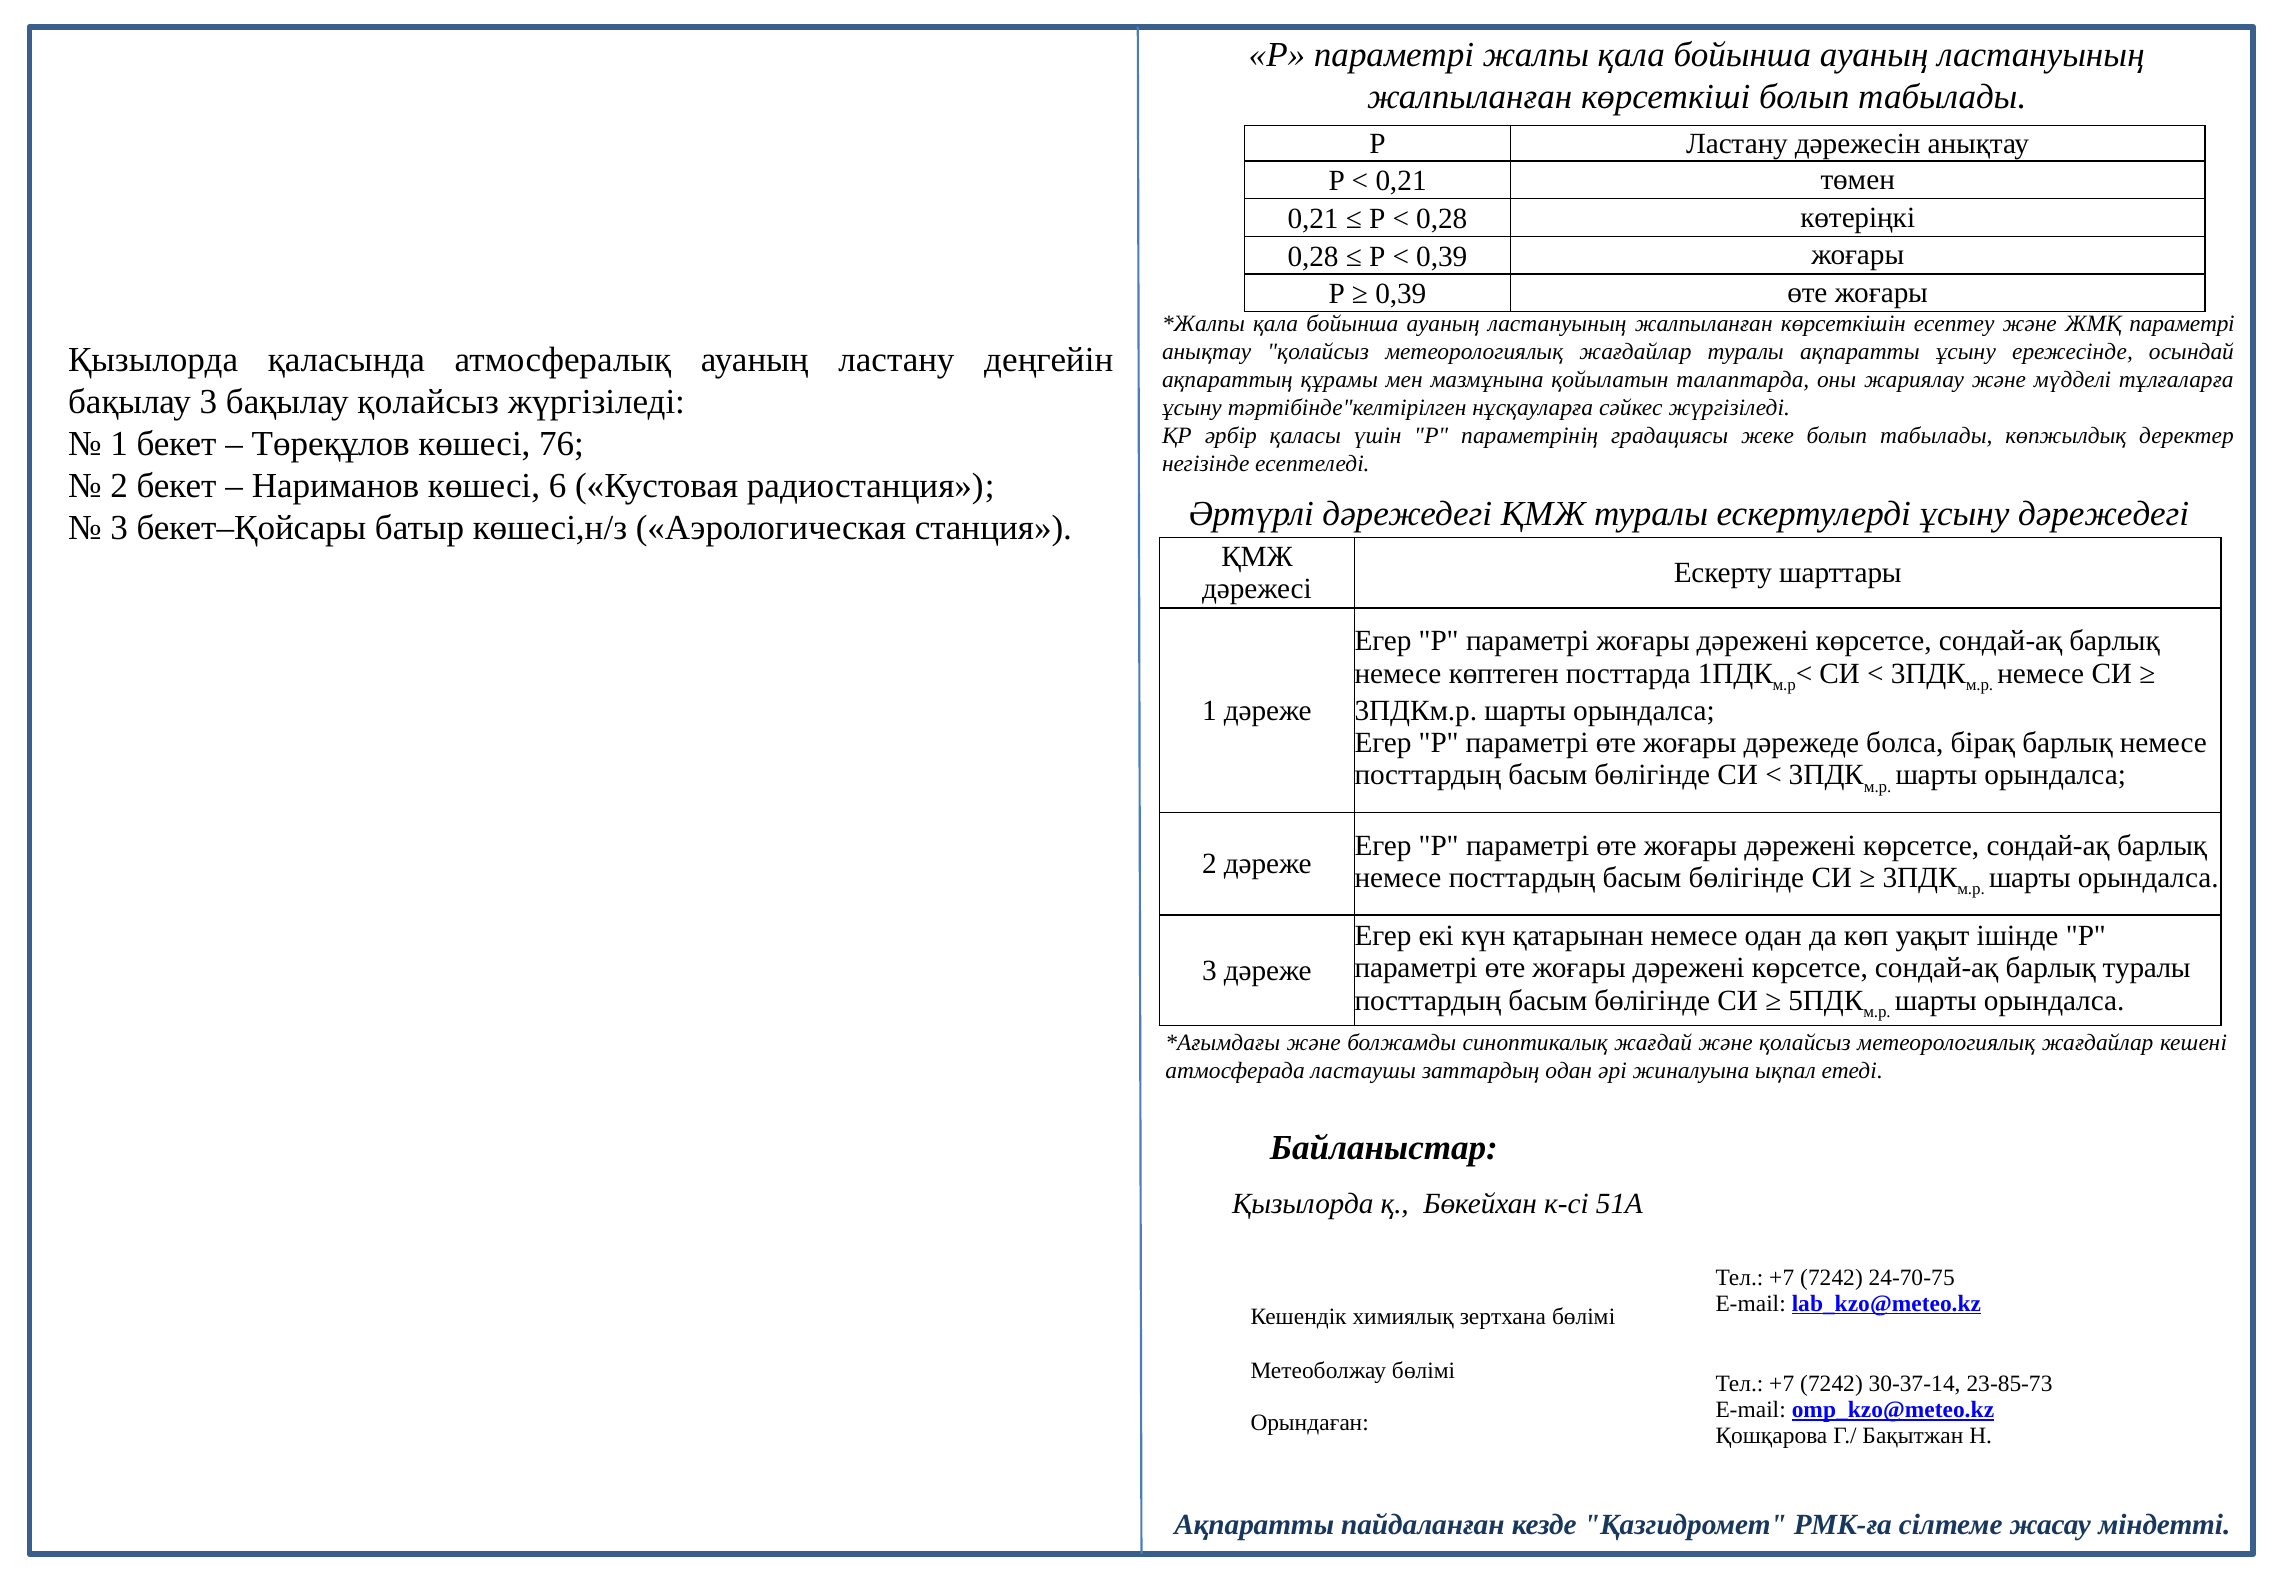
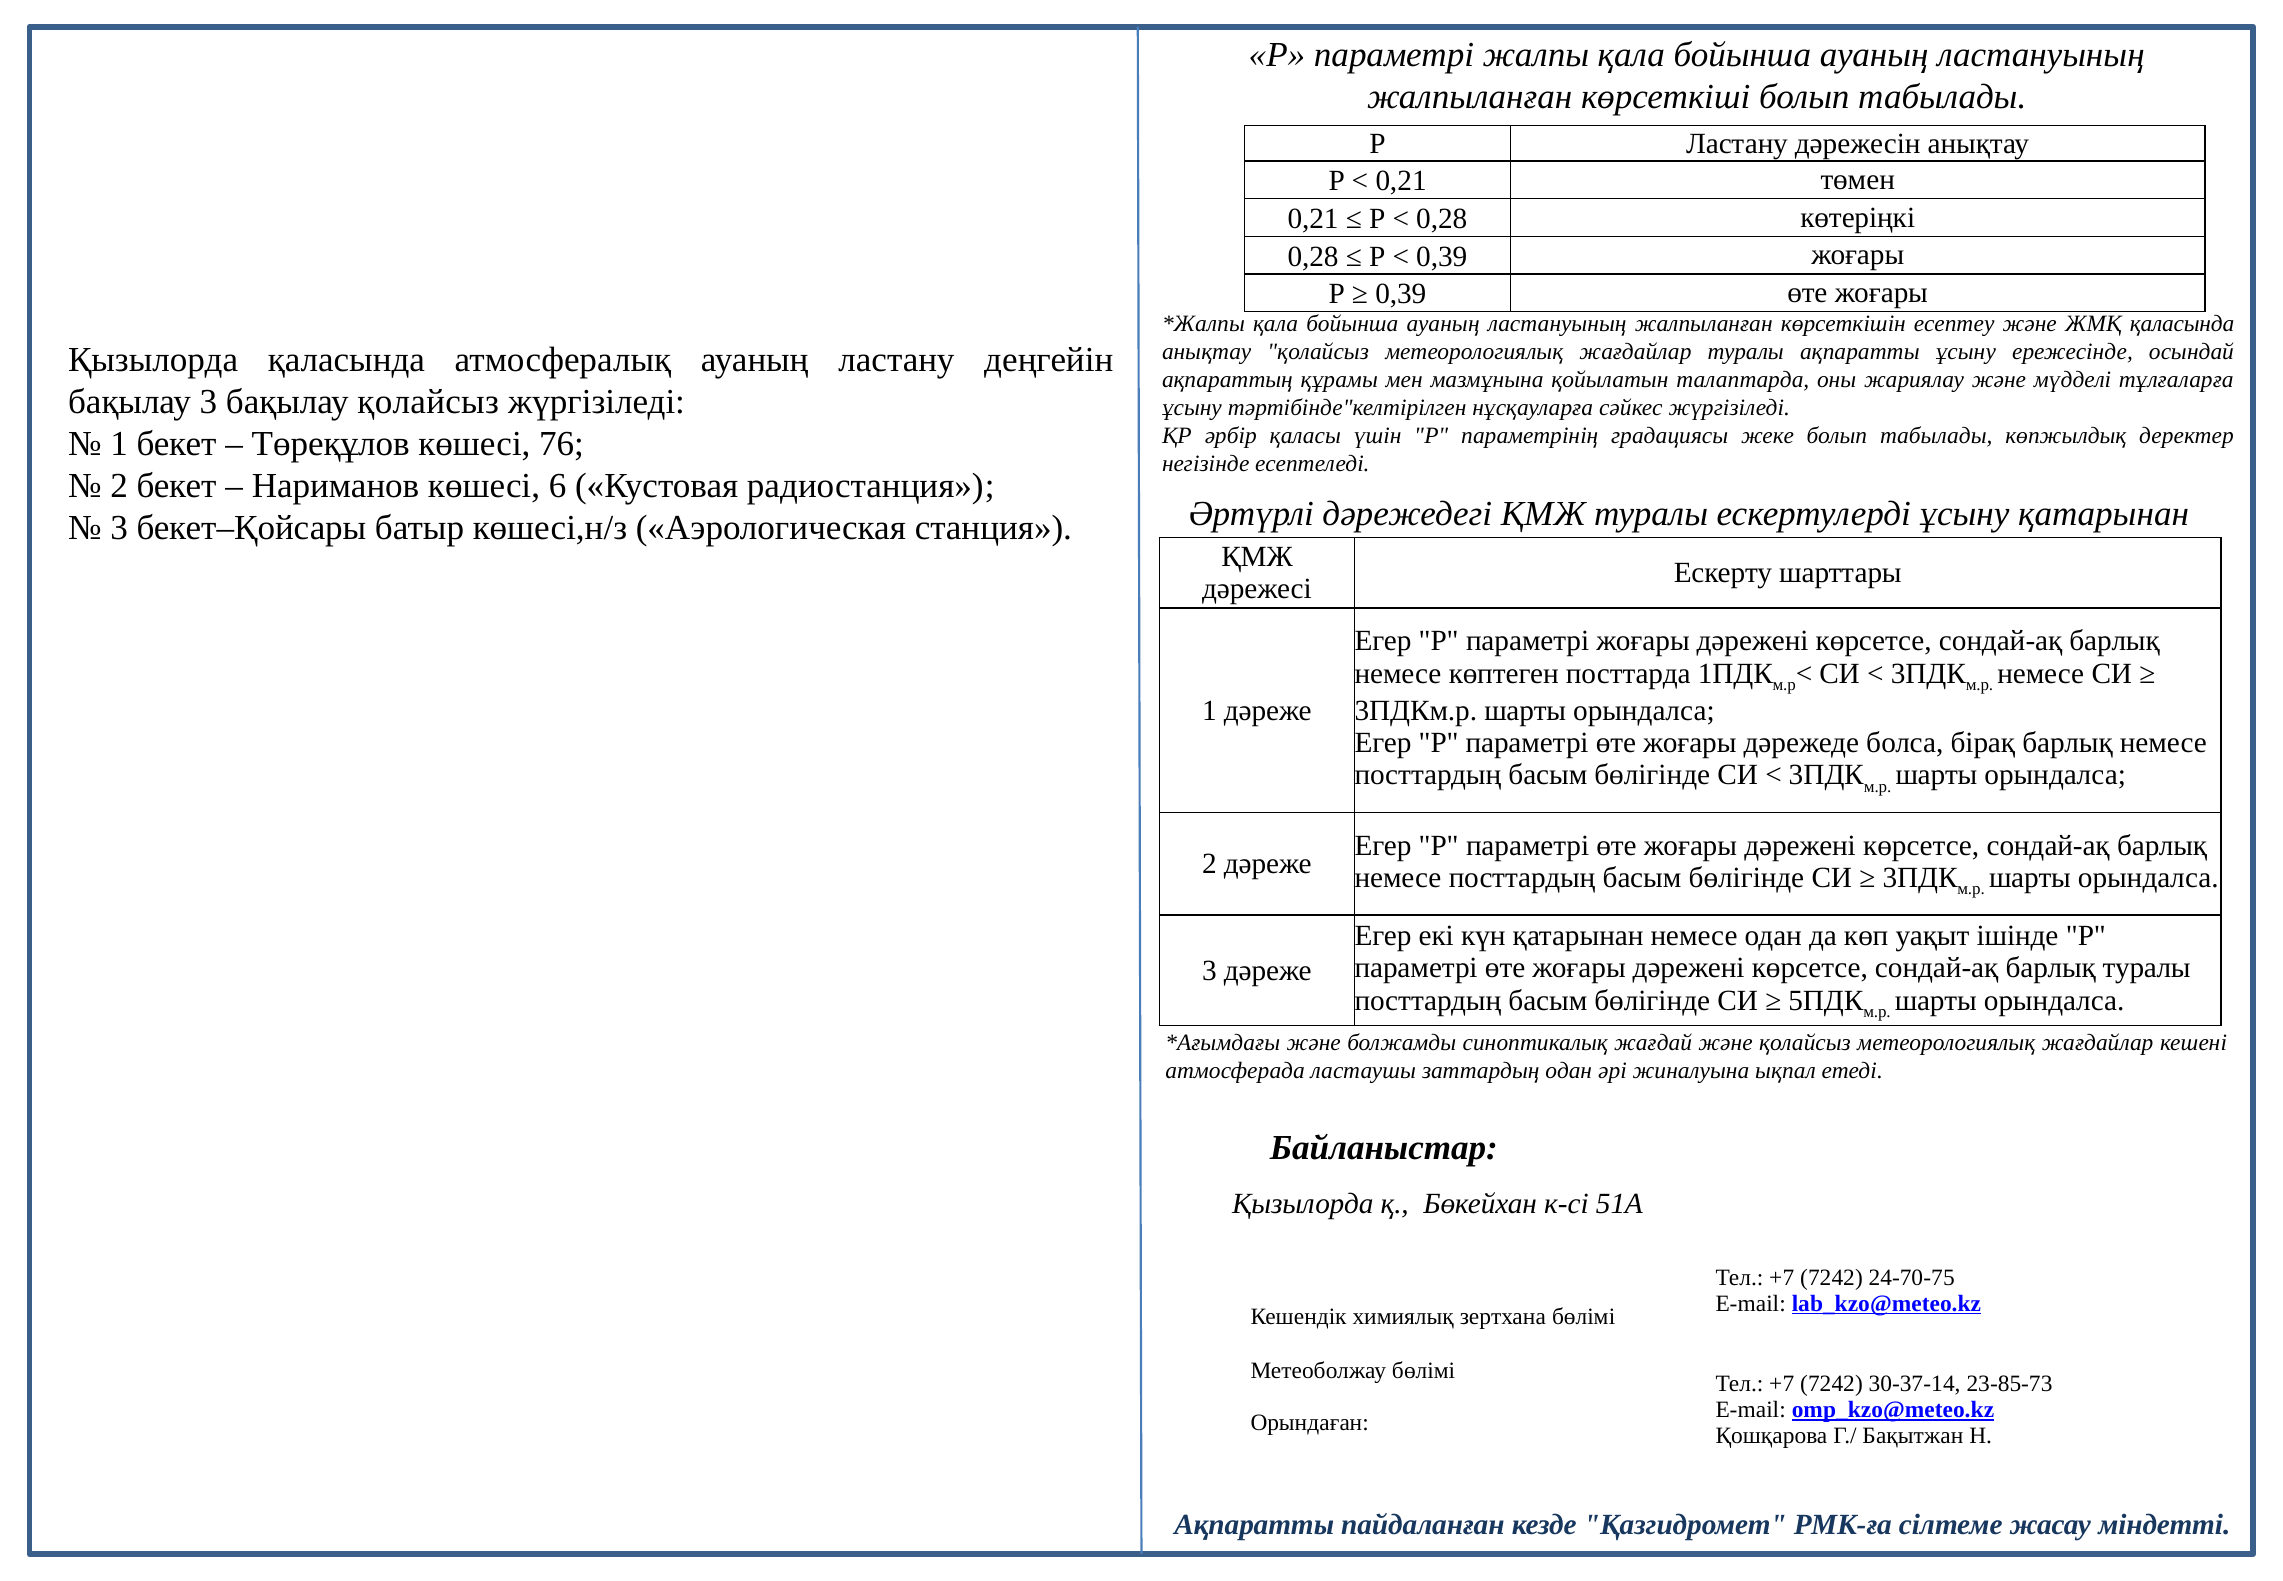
ЖМҚ параметрі: параметрі -> қаласында
ұсыну дәрежедегі: дәрежедегі -> қатарынан
